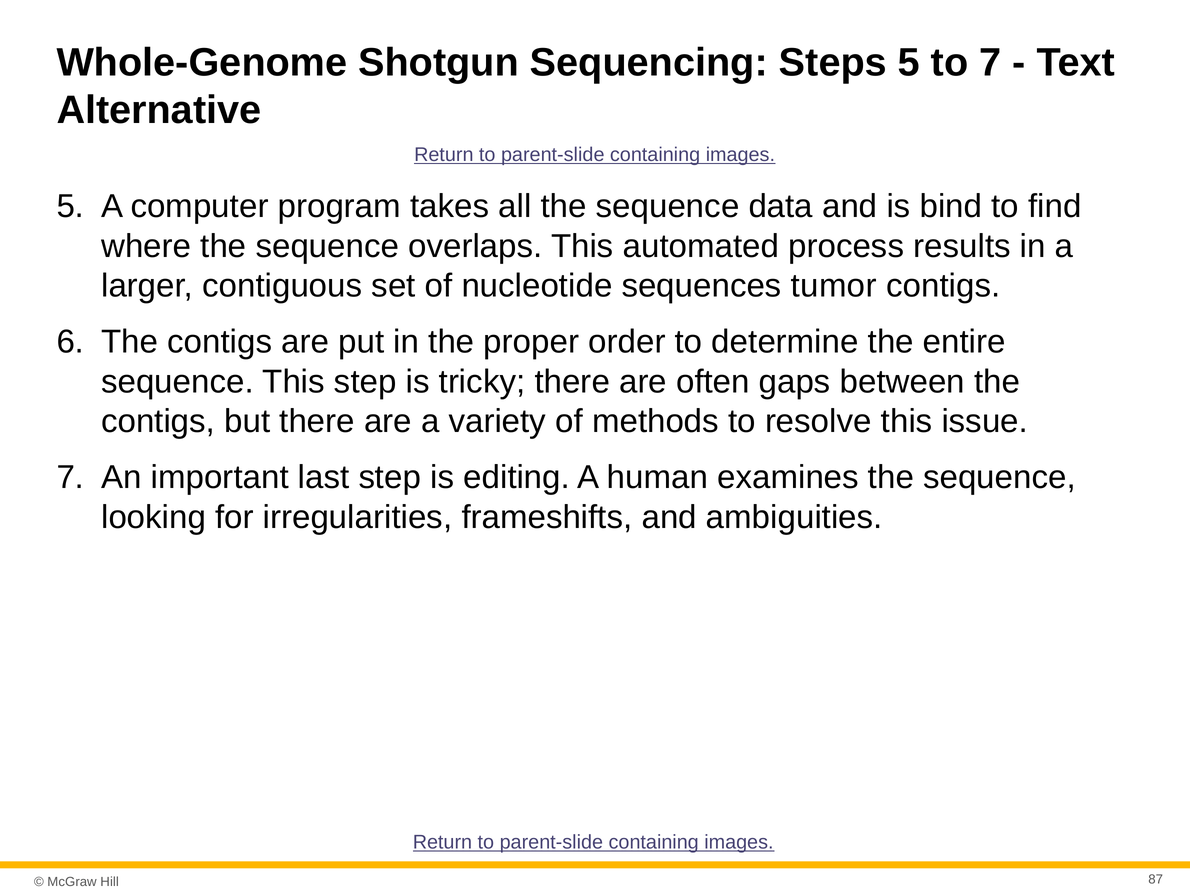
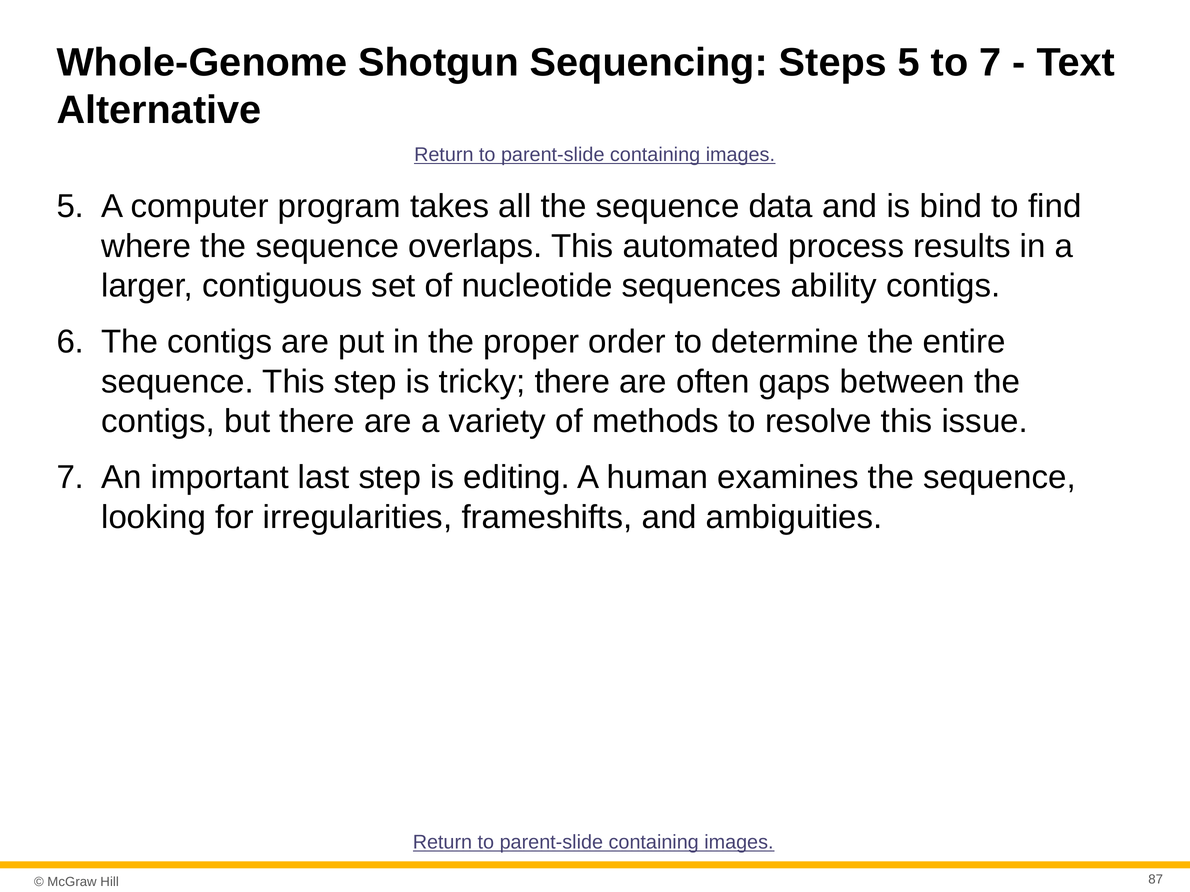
tumor: tumor -> ability
